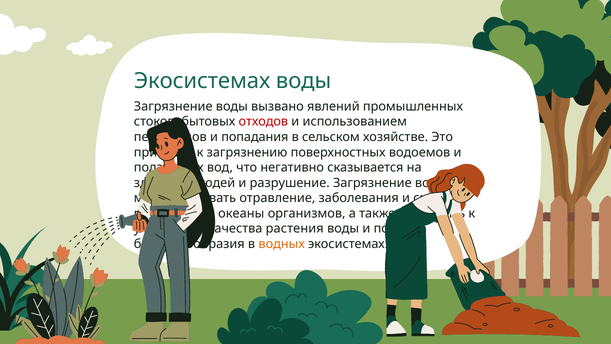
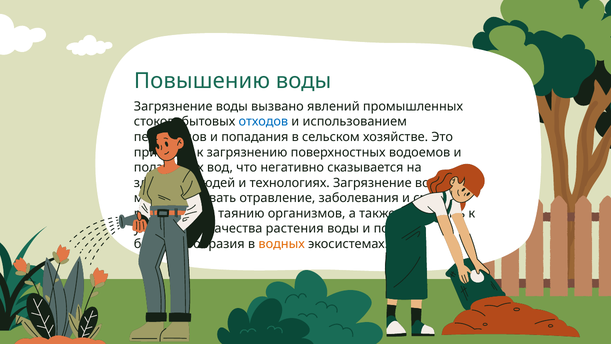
Экосистемах at (202, 81): Экосистемах -> Повышению
отходов colour: red -> blue
разрушение: разрушение -> технологиях
океаны: океаны -> таянию
